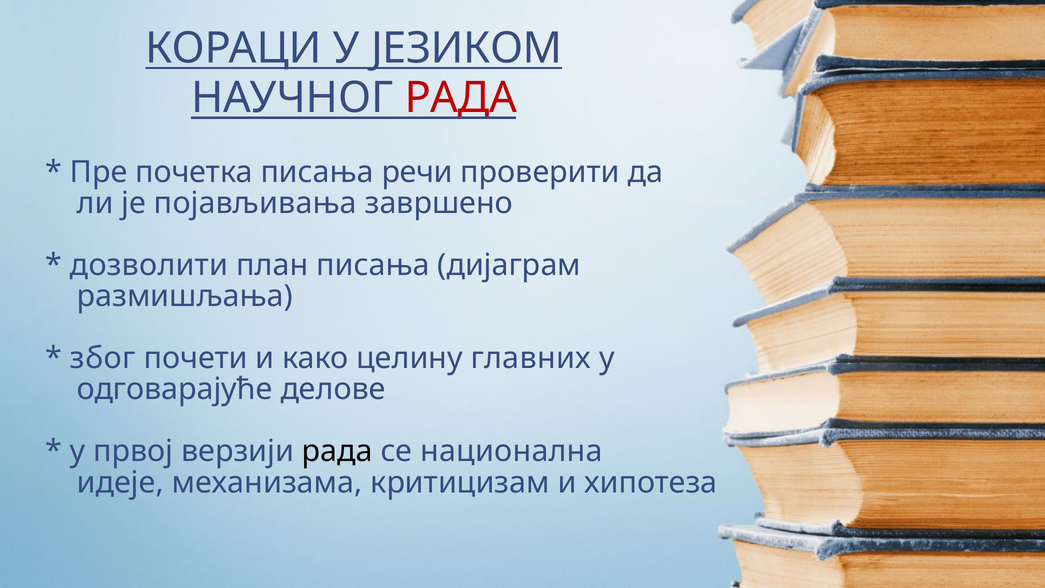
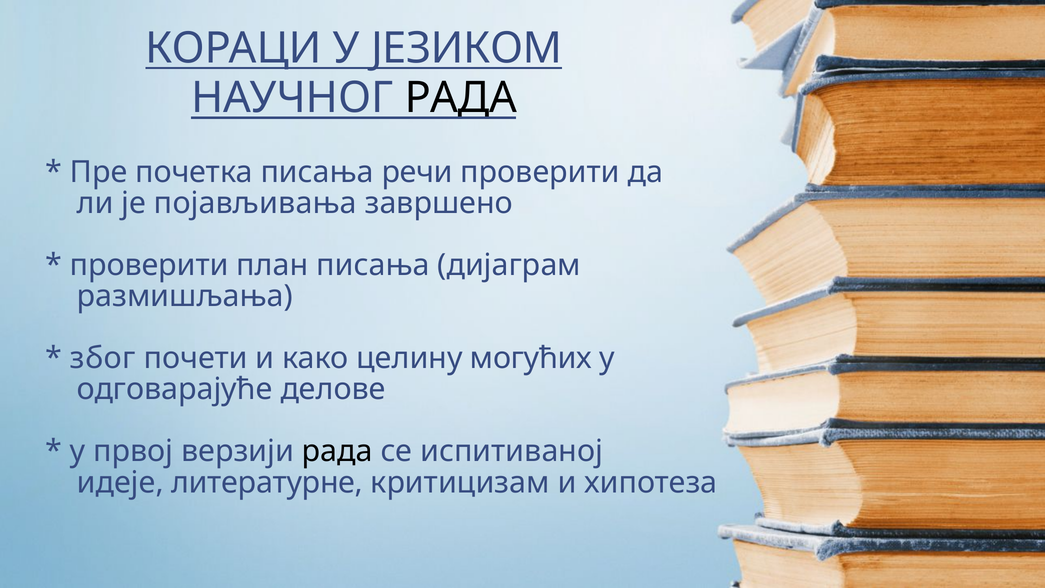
РАДА at (461, 98) colour: red -> black
дозволити at (149, 265): дозволити -> проверити
главних: главних -> могућих
национална: национална -> испитиваној
механизама: механизама -> литературне
